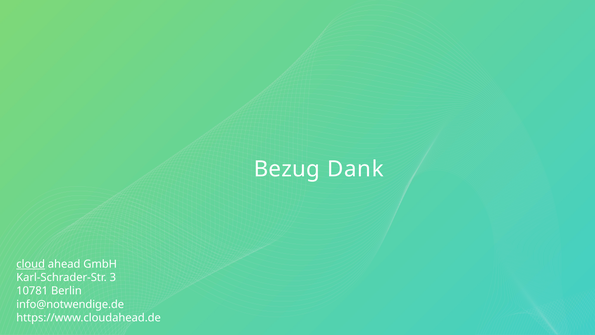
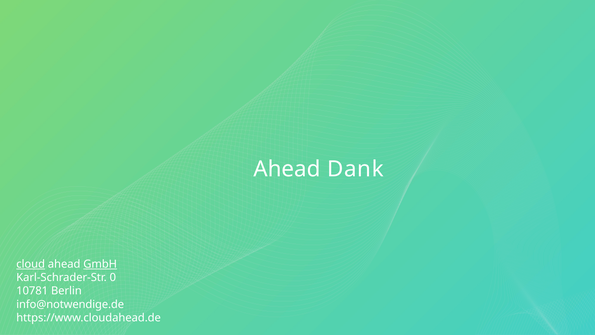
Bezug at (287, 169): Bezug -> Ahead
GmbH underline: none -> present
3: 3 -> 0
